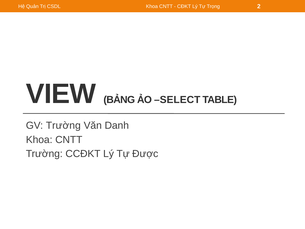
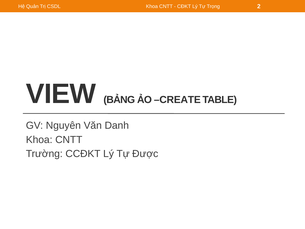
SELECT: SELECT -> CREATE
GV Trường: Trường -> Nguyên
